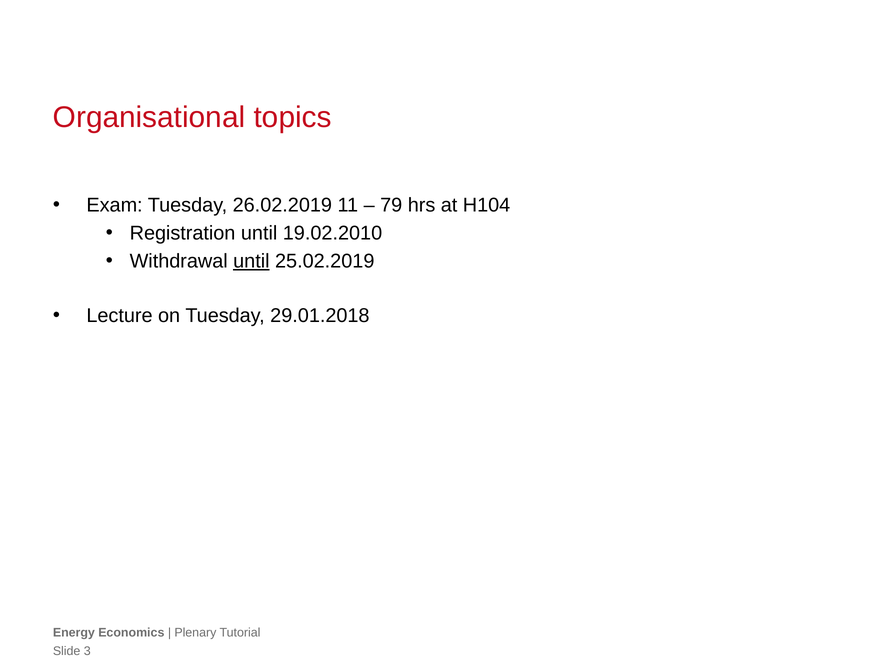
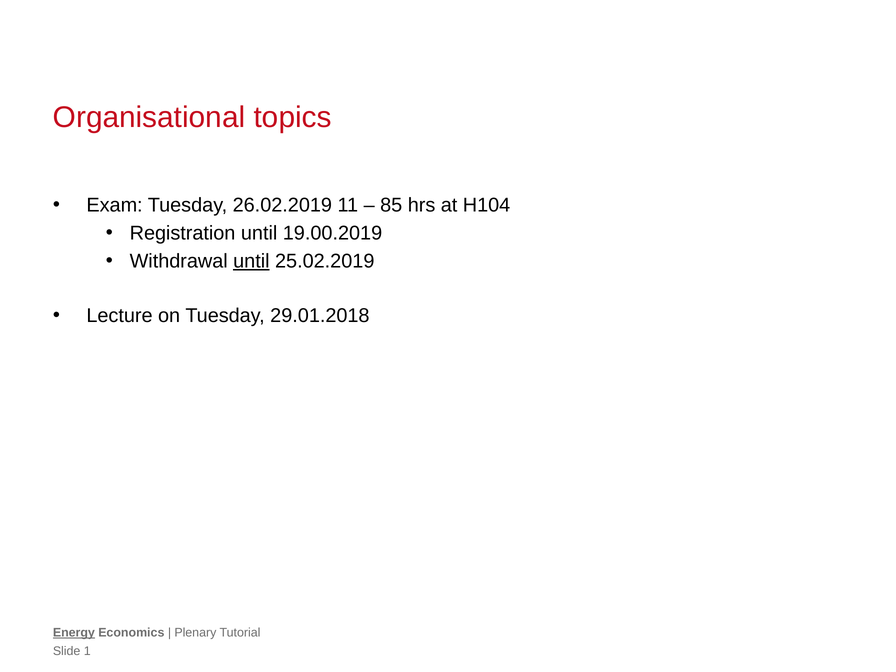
79: 79 -> 85
19.02.2010: 19.02.2010 -> 19.00.2019
Energy underline: none -> present
3: 3 -> 1
